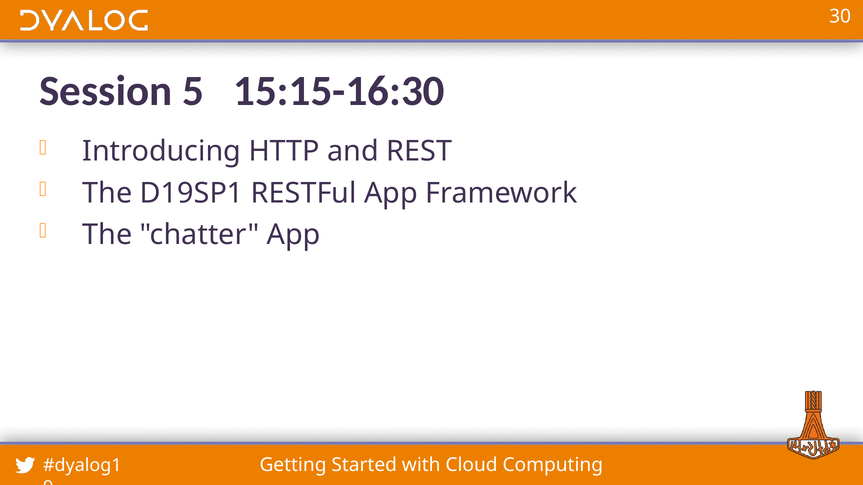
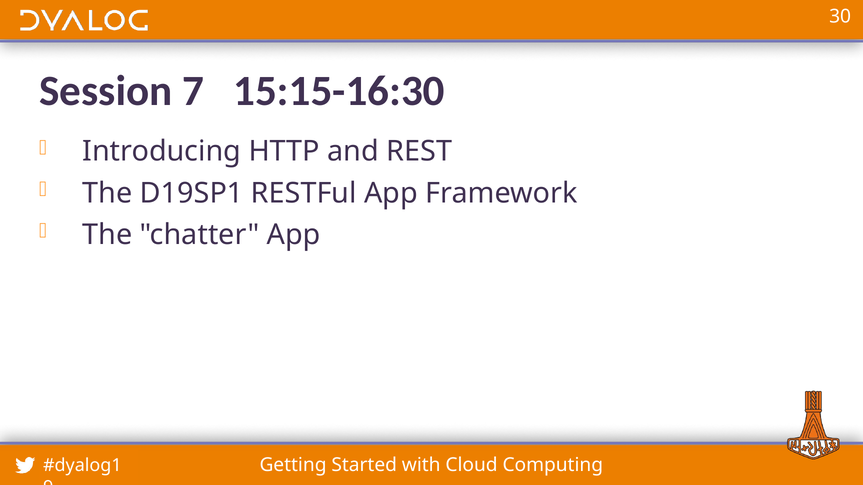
5: 5 -> 7
